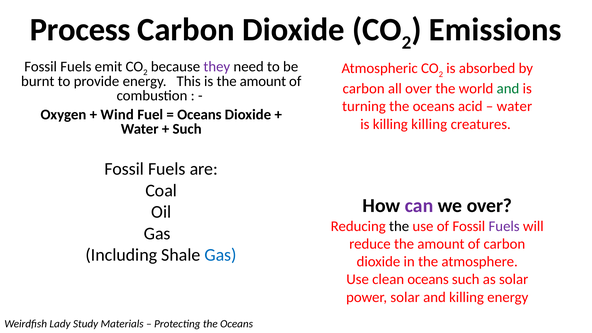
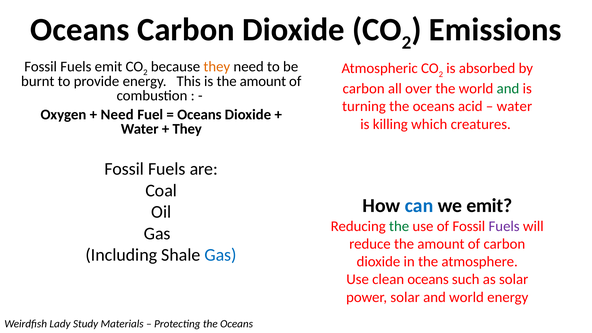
Process at (80, 30): Process -> Oceans
they at (217, 67) colour: purple -> orange
Wind at (117, 115): Wind -> Need
killing killing: killing -> which
Such at (187, 129): Such -> They
can colour: purple -> blue
we over: over -> emit
the at (399, 226) colour: black -> green
and killing: killing -> world
